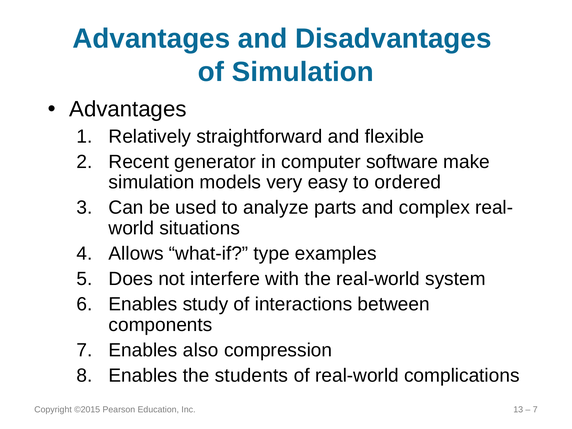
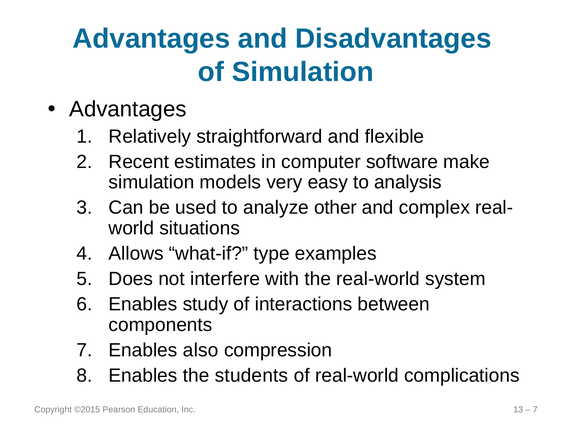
generator: generator -> estimates
ordered: ordered -> analysis
parts: parts -> other
